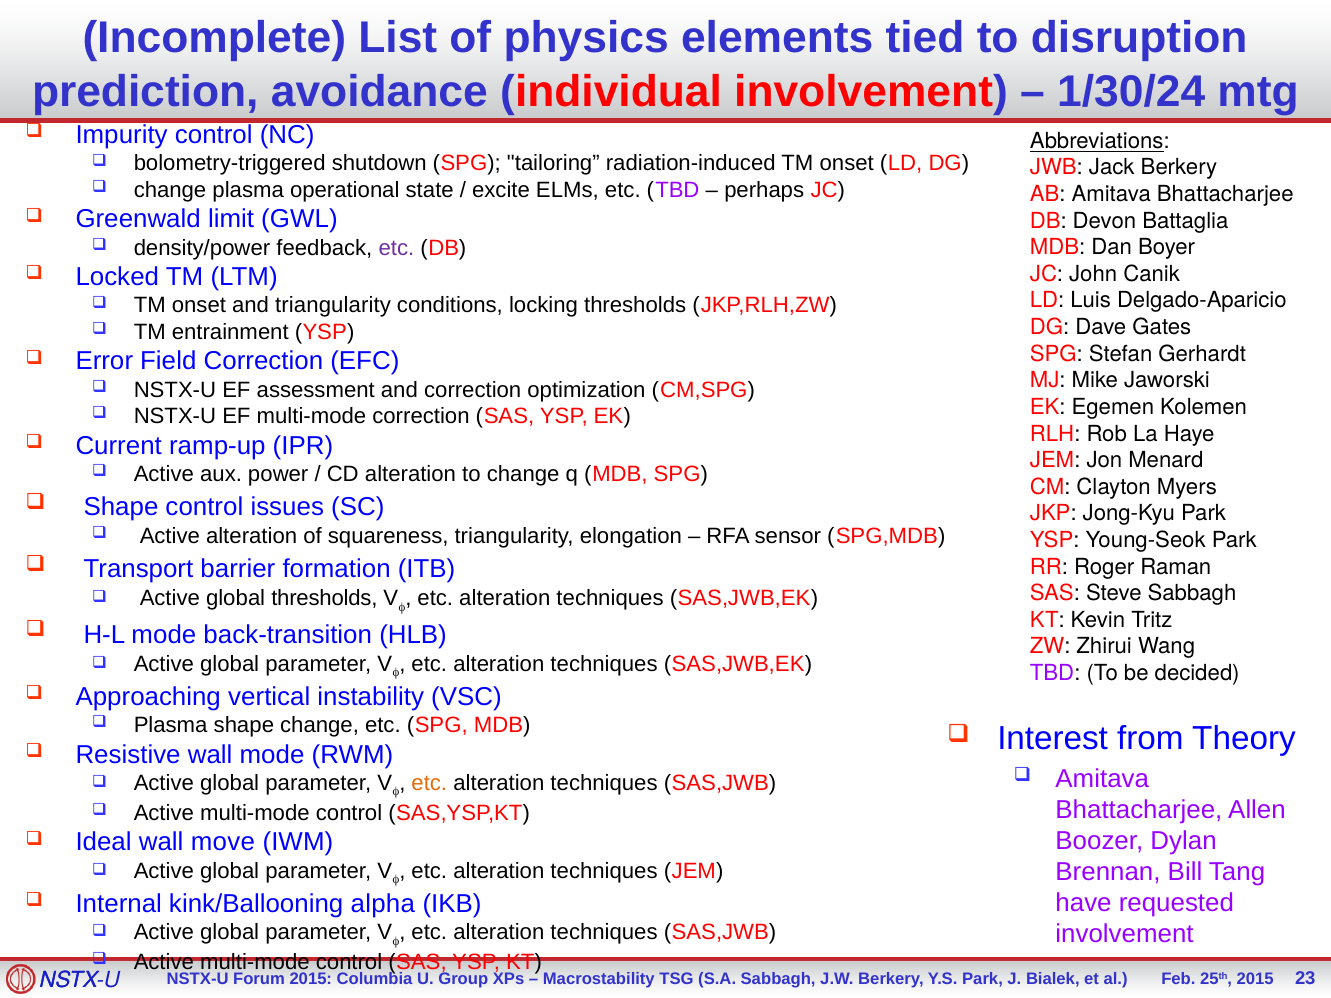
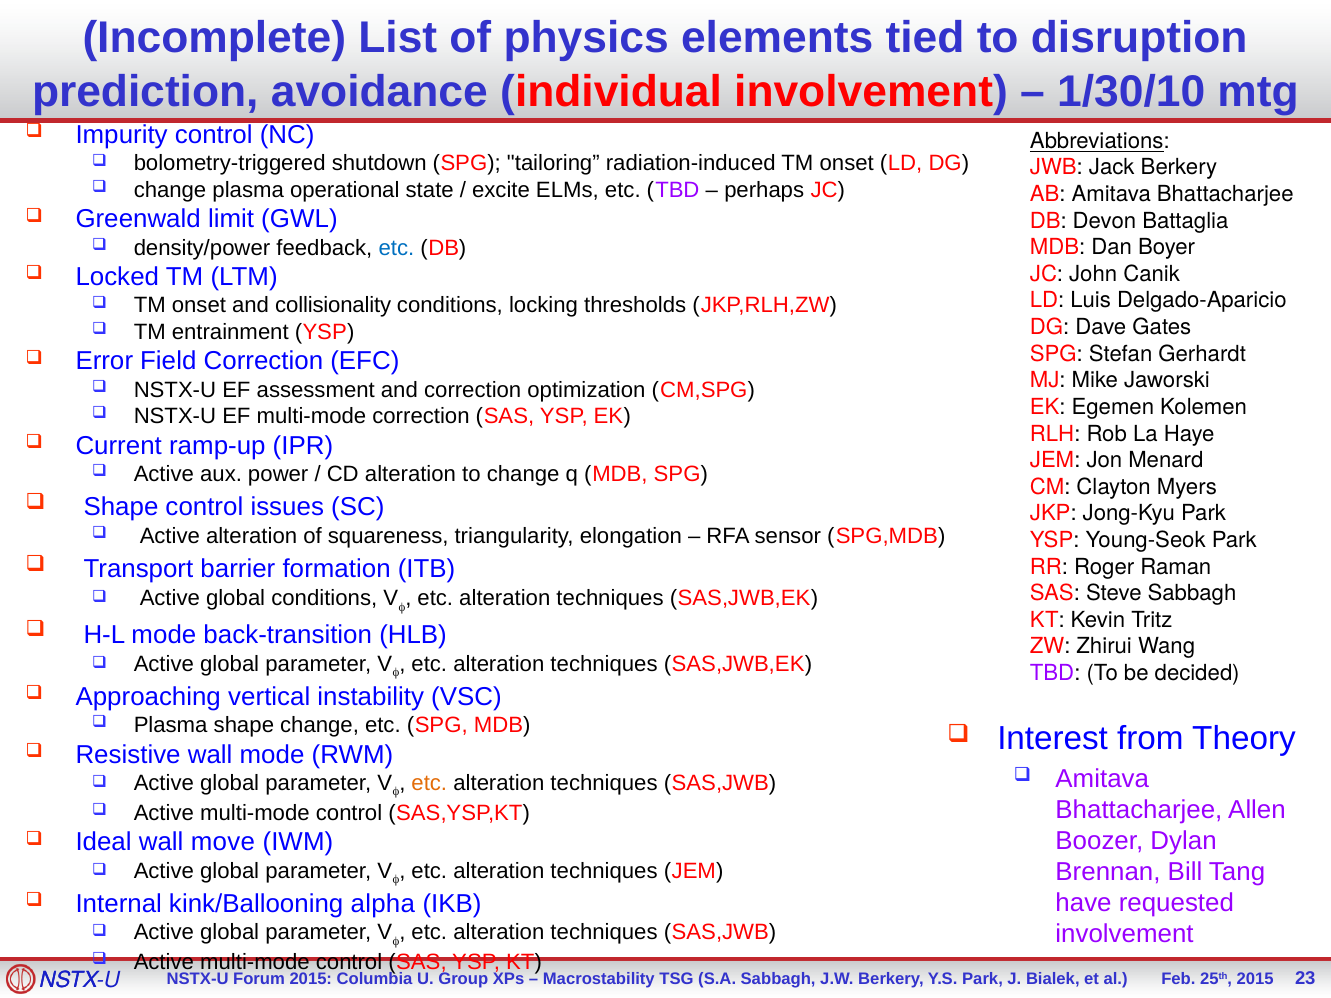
1/30/24: 1/30/24 -> 1/30/10
etc at (396, 248) colour: purple -> blue
and triangularity: triangularity -> collisionality
global thresholds: thresholds -> conditions
